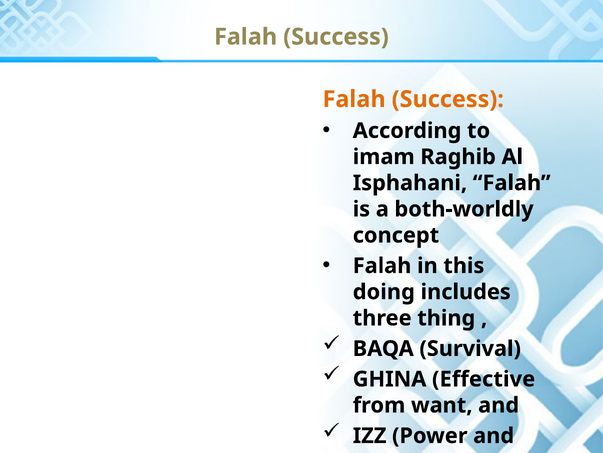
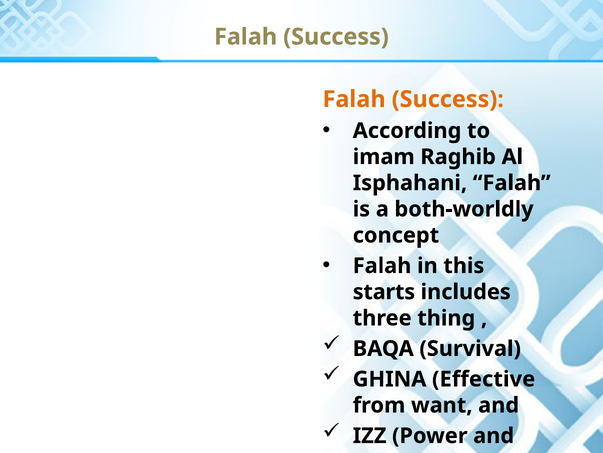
doing: doing -> starts
